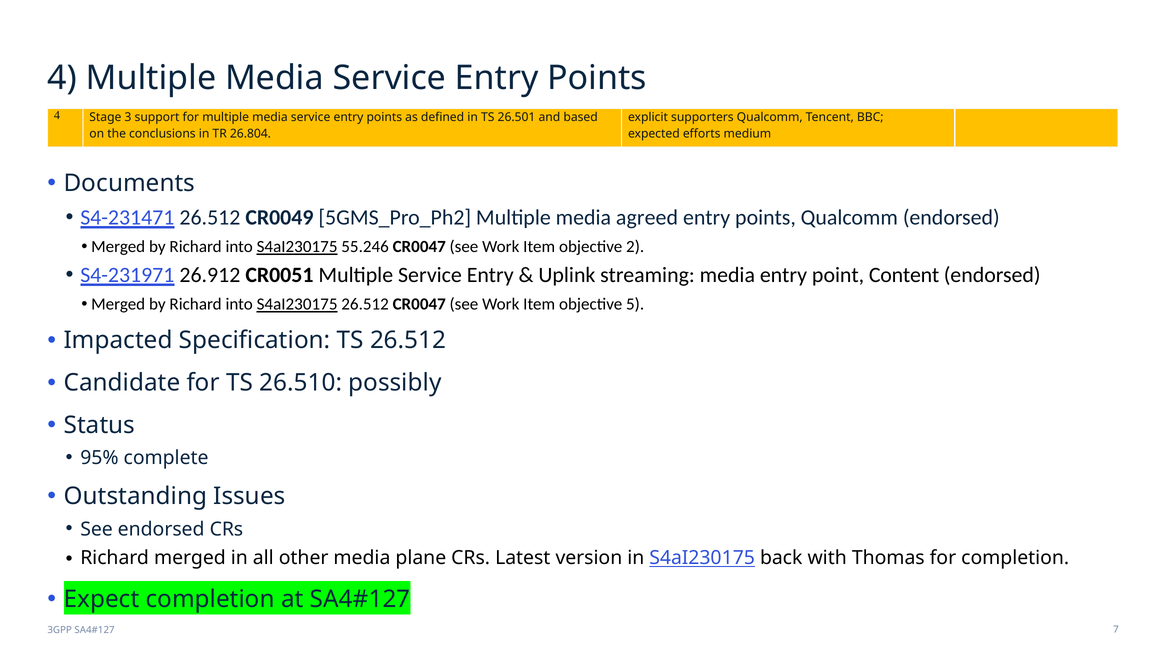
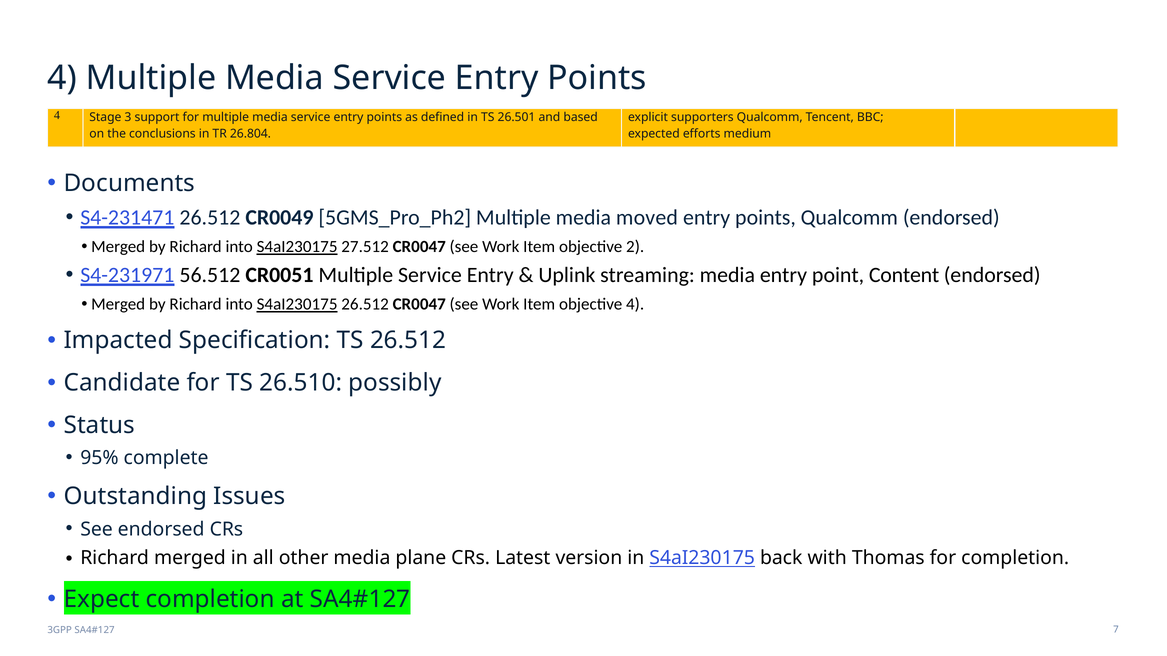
agreed: agreed -> moved
55.246: 55.246 -> 27.512
26.912: 26.912 -> 56.512
objective 5: 5 -> 4
